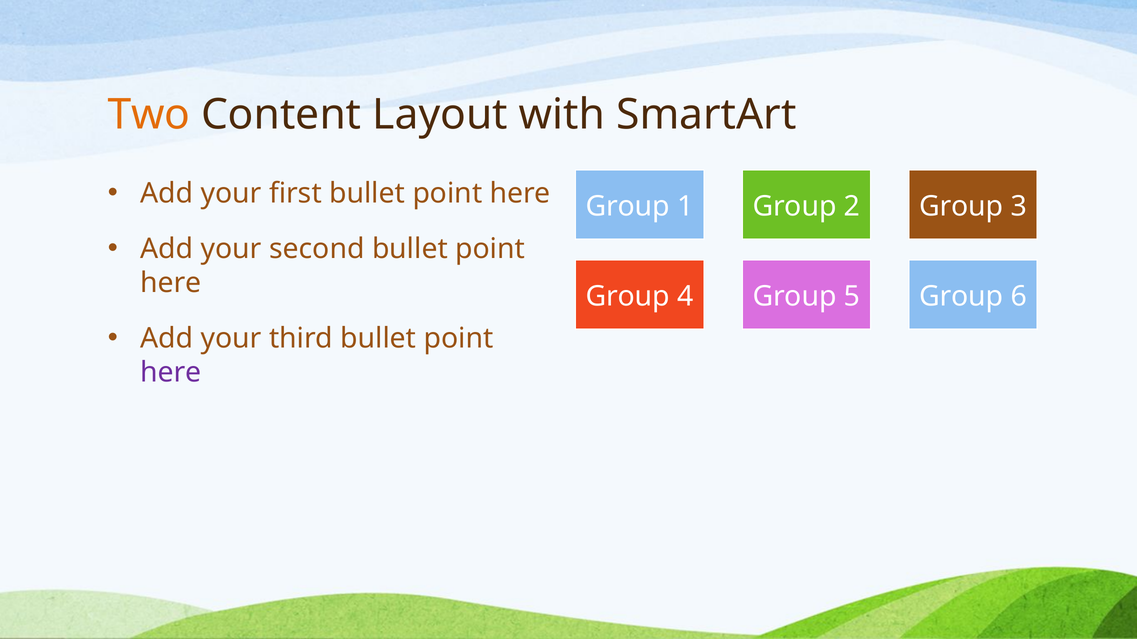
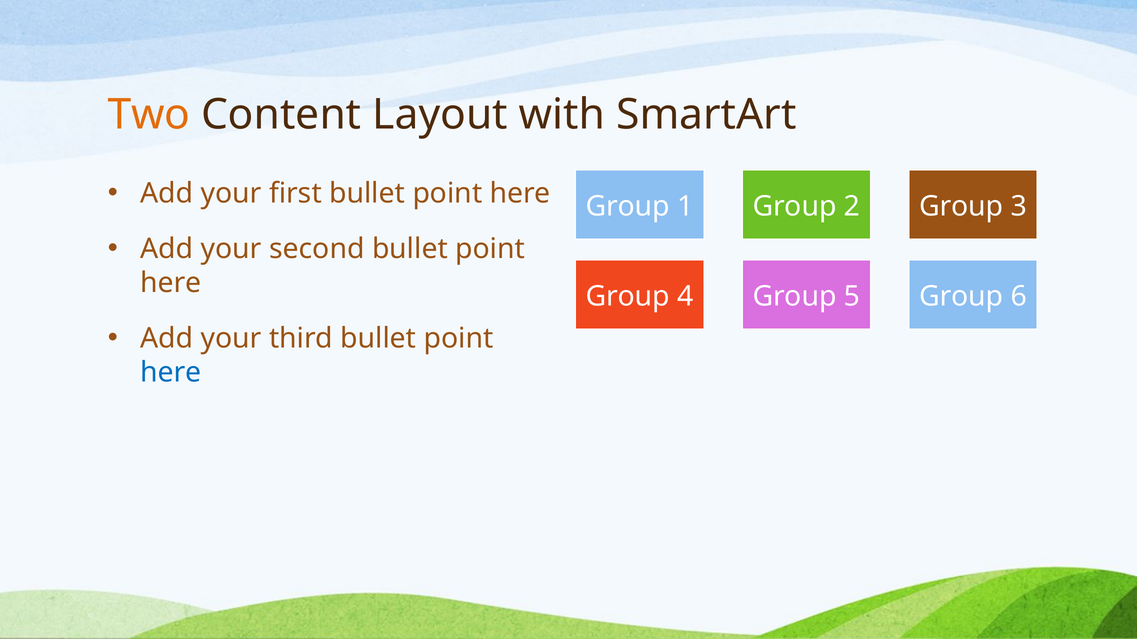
here at (171, 373) colour: purple -> blue
